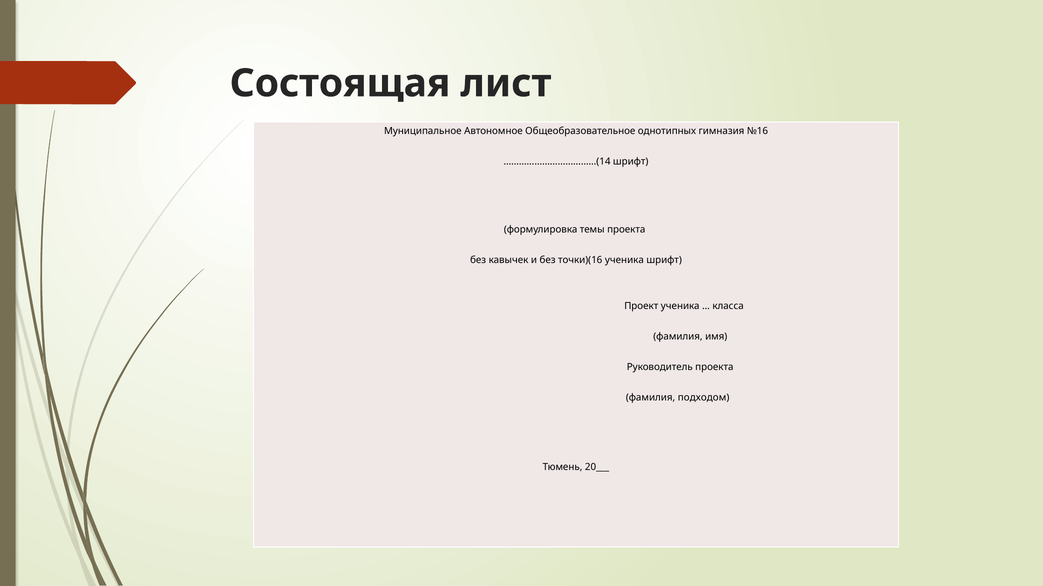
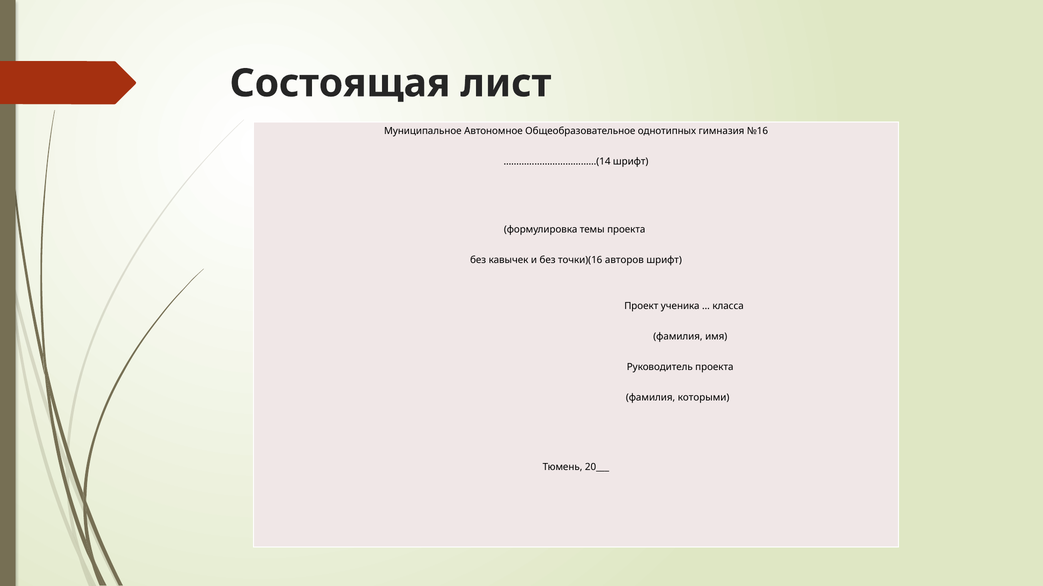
точки)(16 ученика: ученика -> авторов
подходом: подходом -> которыми
